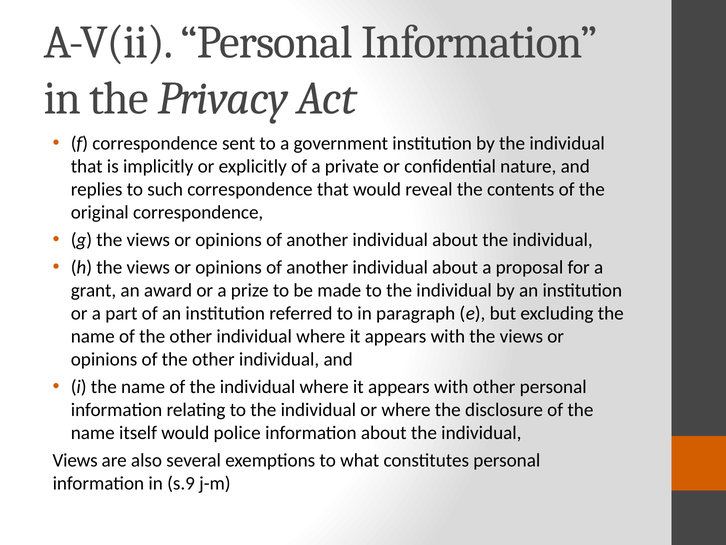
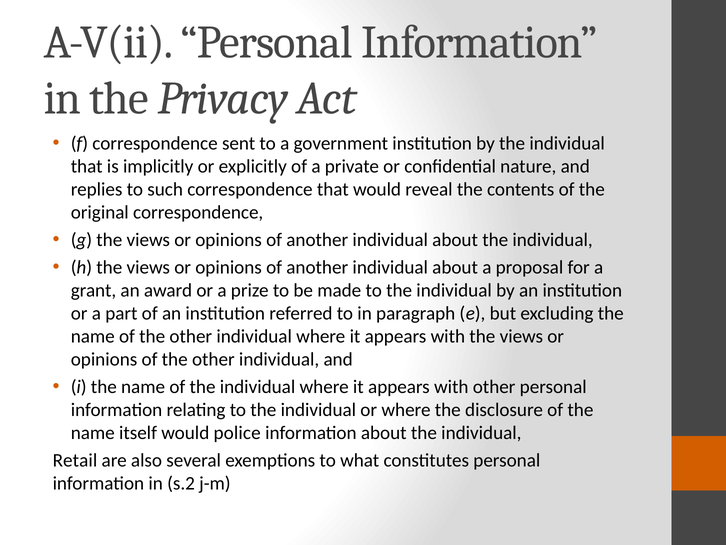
Views at (75, 460): Views -> Retail
s.9: s.9 -> s.2
